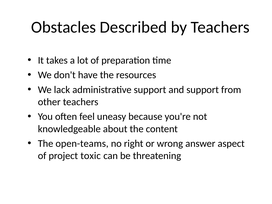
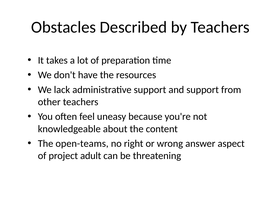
toxic: toxic -> adult
